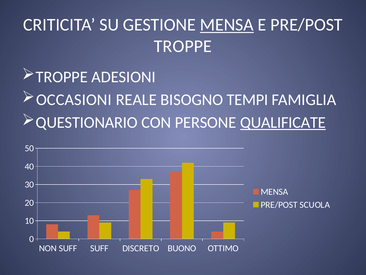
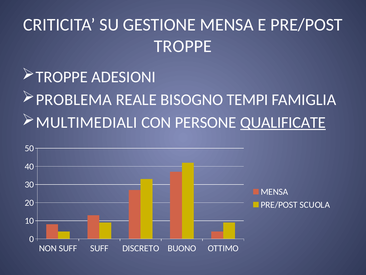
MENSA at (227, 25) underline: present -> none
OCCASIONI: OCCASIONI -> PROBLEMA
QUESTIONARIO: QUESTIONARIO -> MULTIMEDIALI
